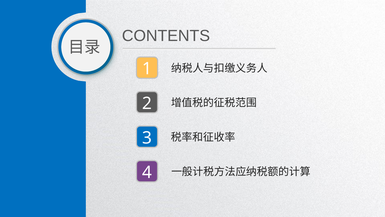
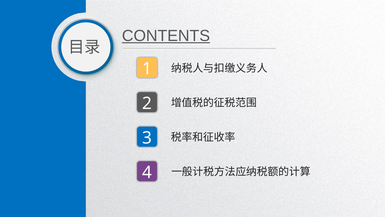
CONTENTS underline: none -> present
